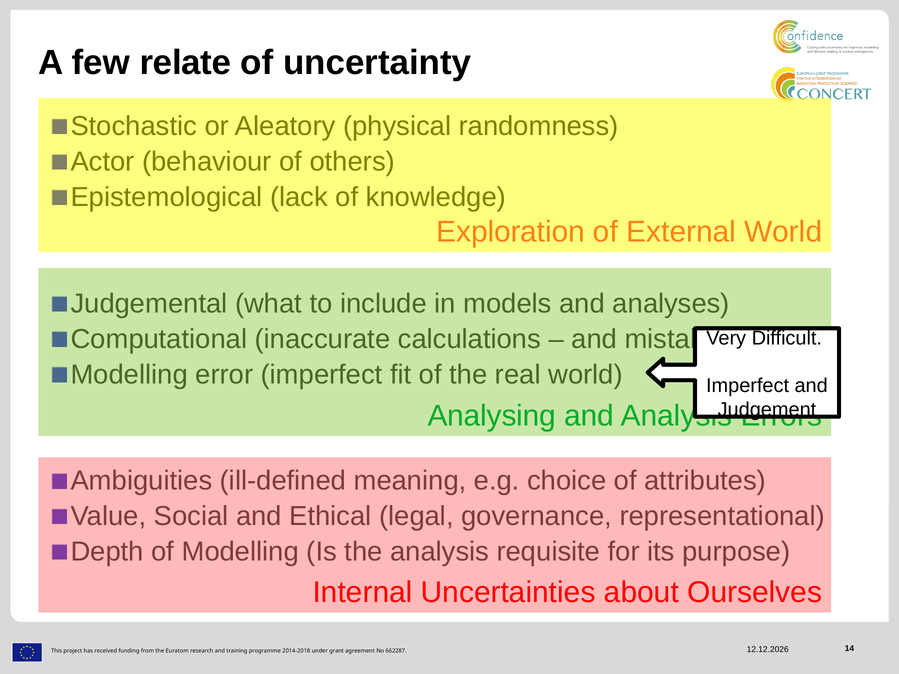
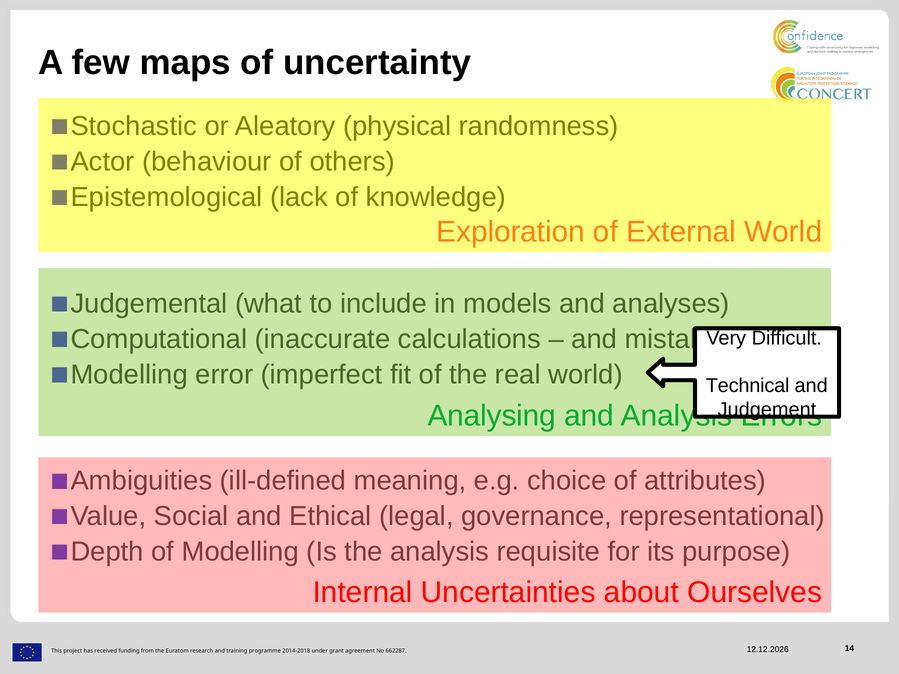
relate: relate -> maps
Imperfect at (748, 386): Imperfect -> Technical
